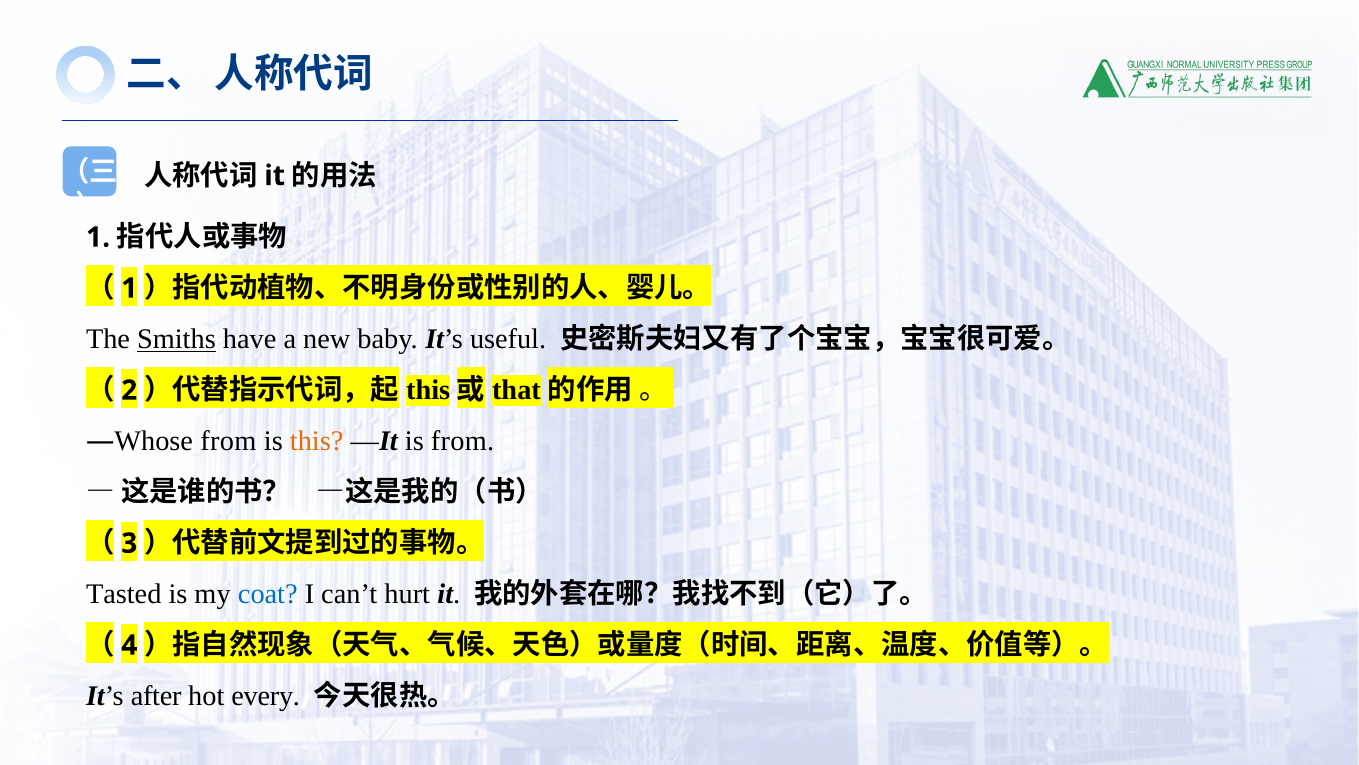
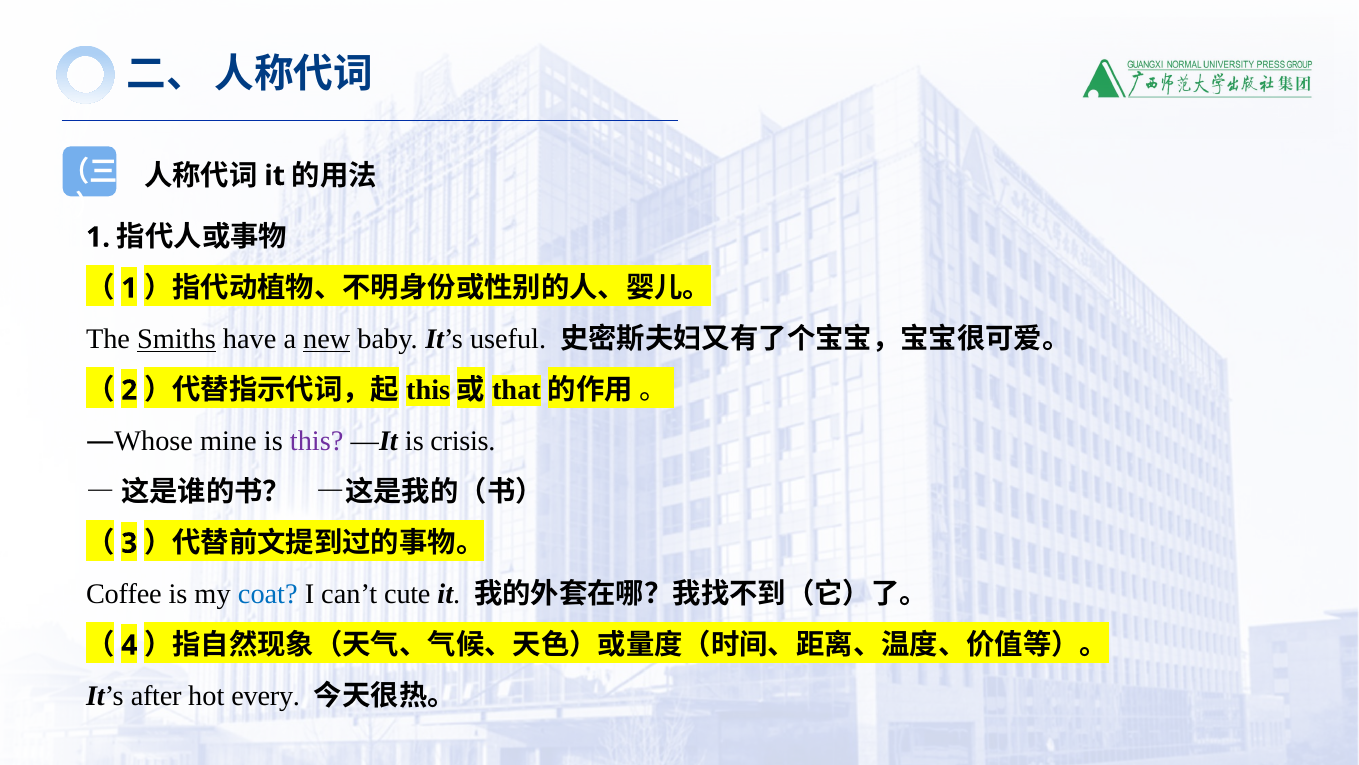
new underline: none -> present
from at (228, 441): from -> mine
this colour: orange -> purple
is from: from -> crisis
Tasted: Tasted -> Coffee
hurt: hurt -> cute
